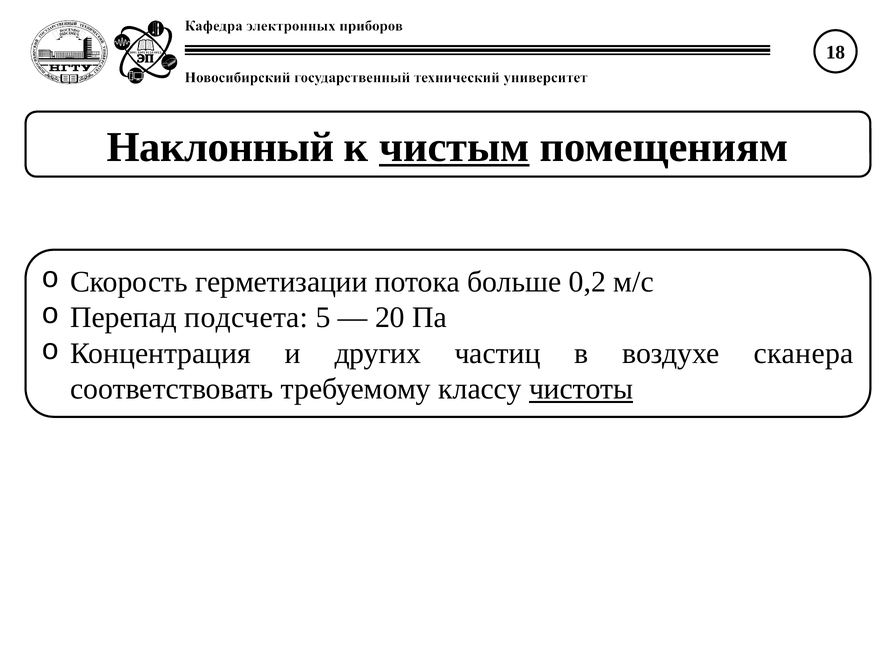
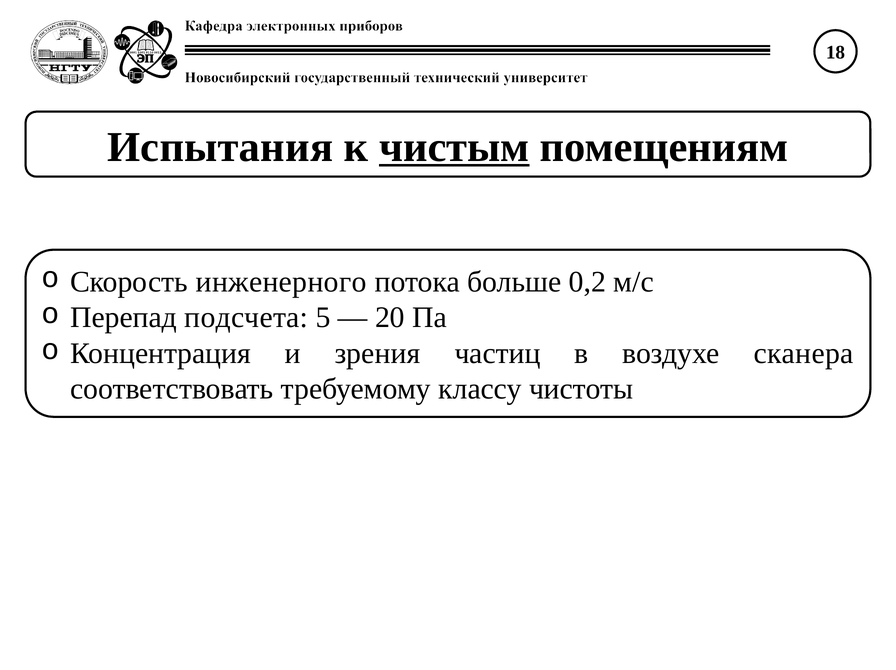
Наклонный: Наклонный -> Испытания
герметизации: герметизации -> инженерного
других: других -> зрения
чистоты underline: present -> none
